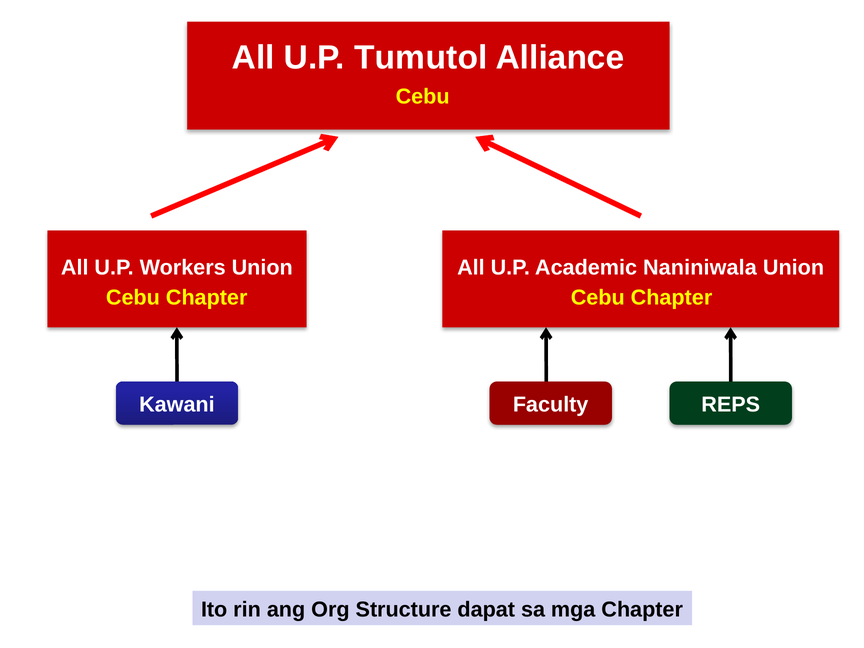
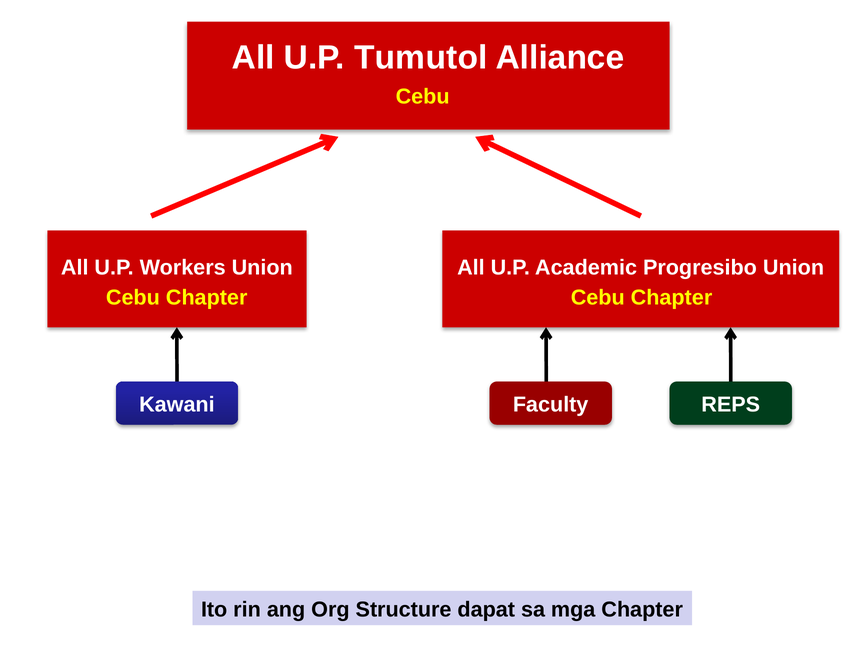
Naniniwala: Naniniwala -> Progresibo
